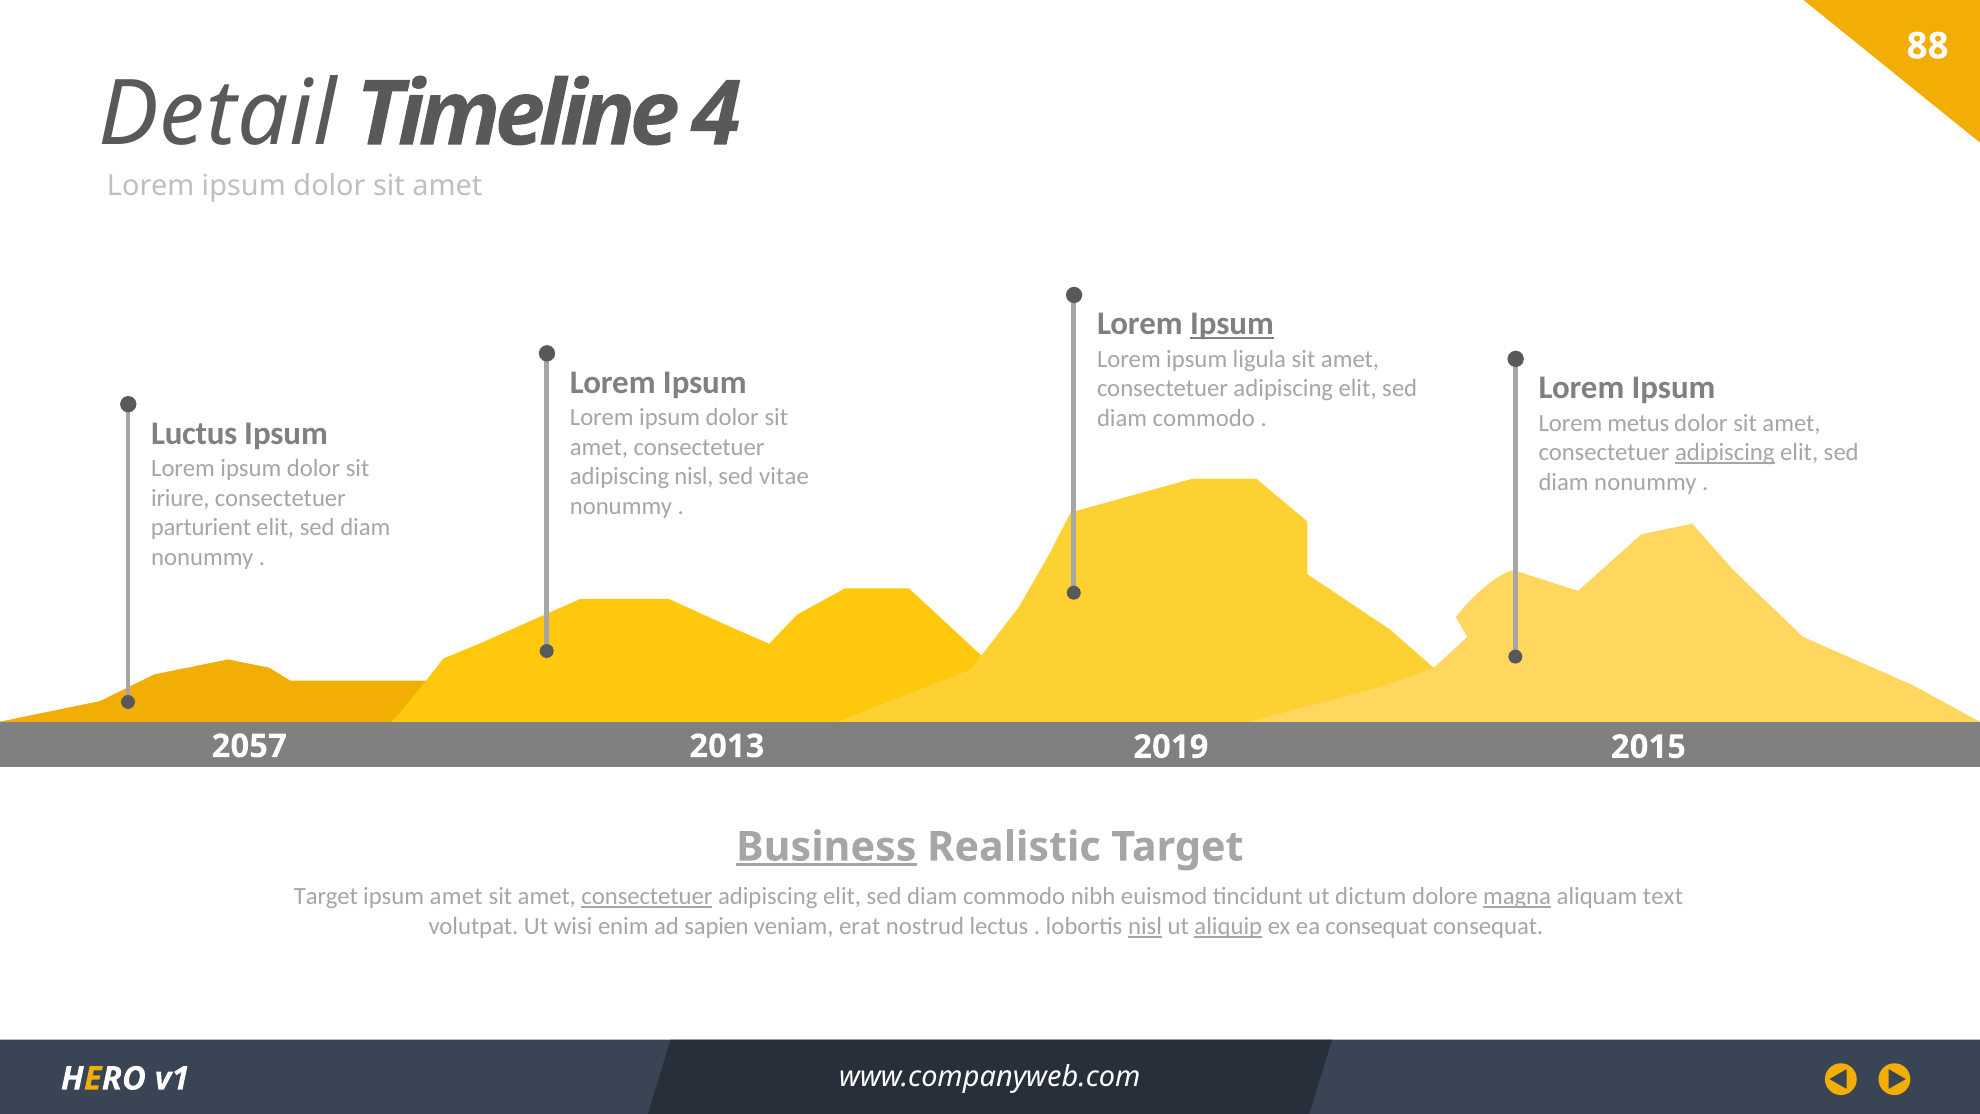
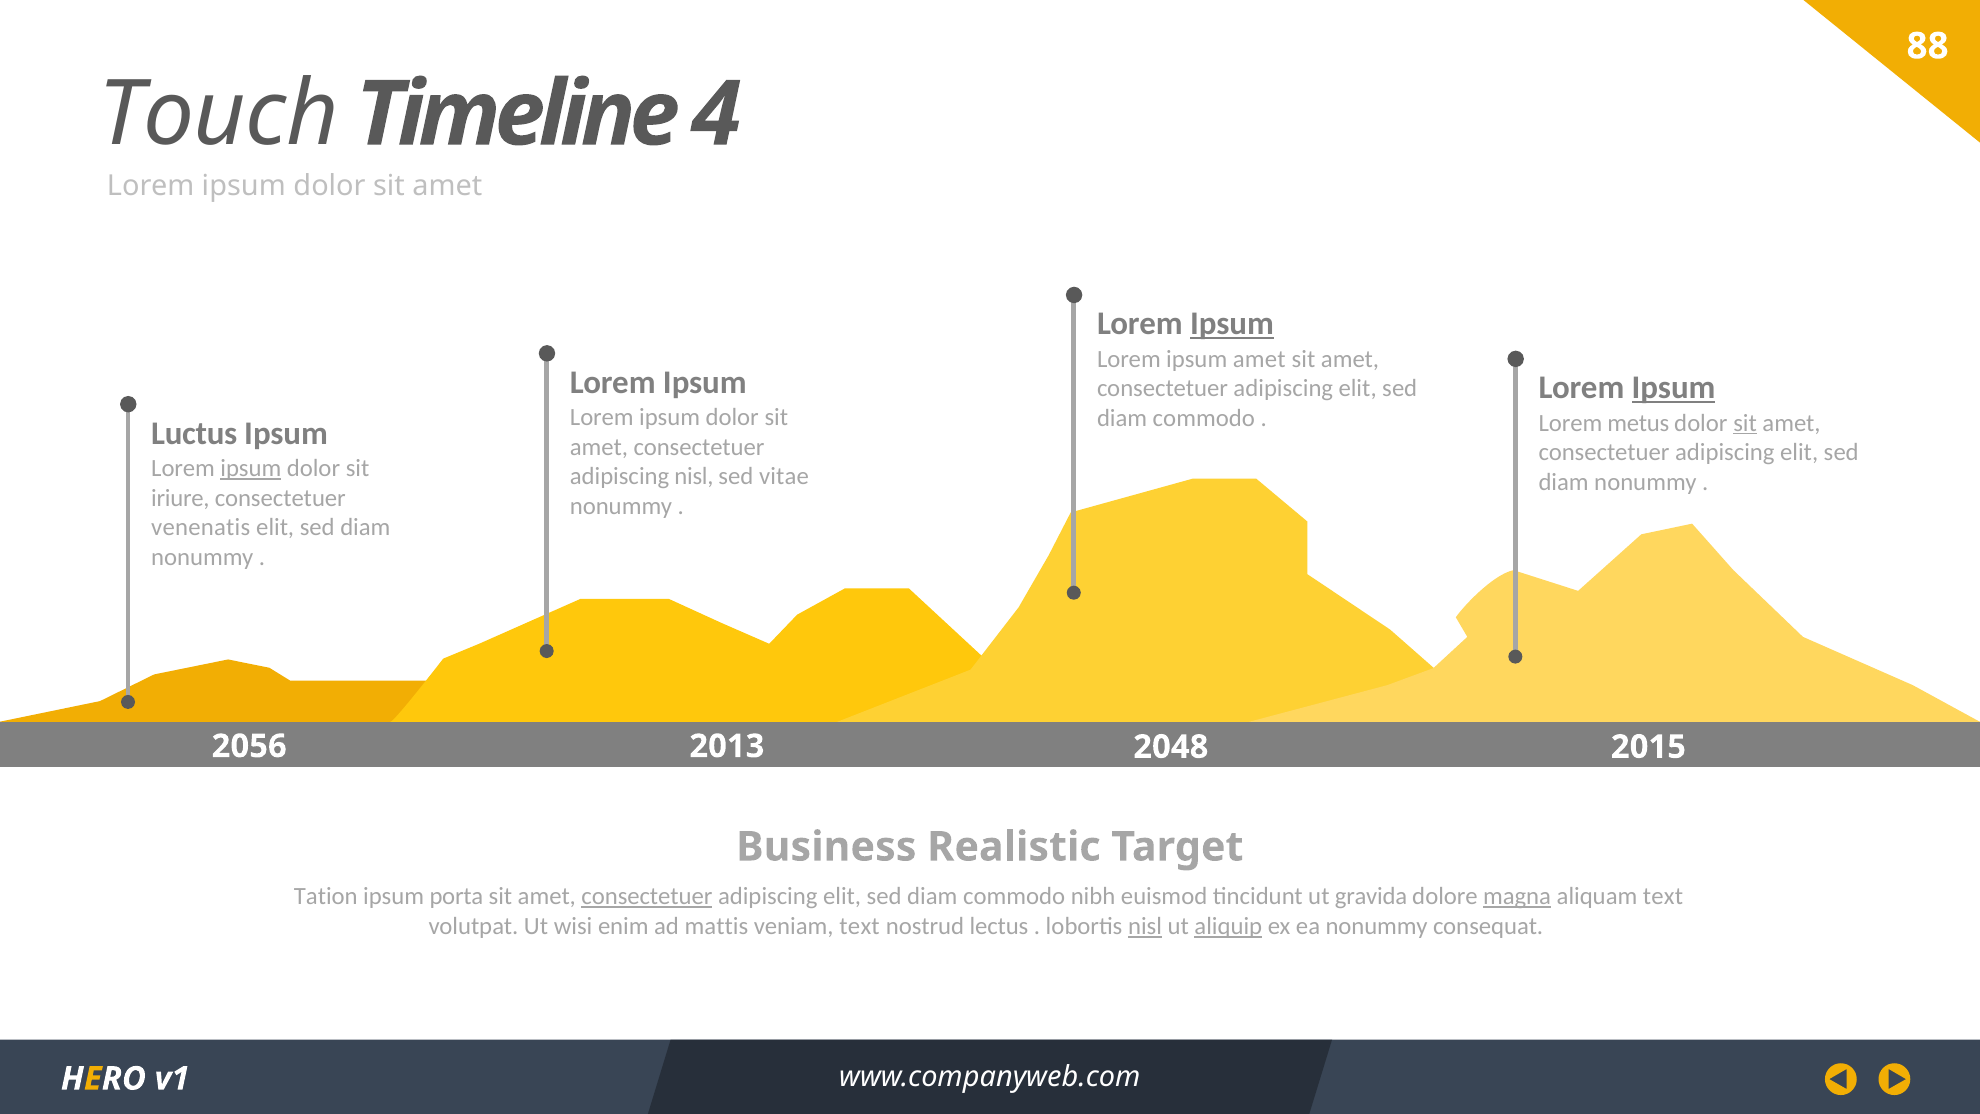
Detail: Detail -> Touch
ipsum ligula: ligula -> amet
Ipsum at (1674, 388) underline: none -> present
sit at (1745, 423) underline: none -> present
adipiscing at (1725, 452) underline: present -> none
ipsum at (251, 468) underline: none -> present
parturient: parturient -> venenatis
2057: 2057 -> 2056
2019: 2019 -> 2048
Business underline: present -> none
Target at (326, 896): Target -> Tation
ipsum amet: amet -> porta
dictum: dictum -> gravida
sapien: sapien -> mattis
veniam erat: erat -> text
ea consequat: consequat -> nonummy
